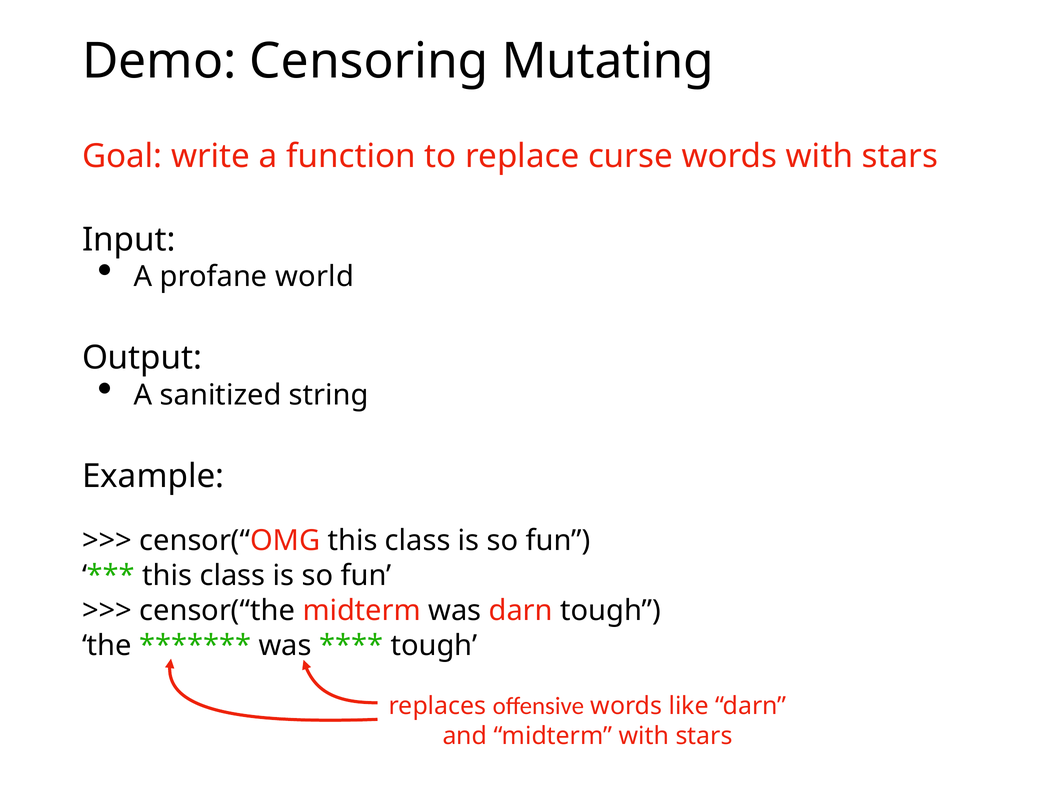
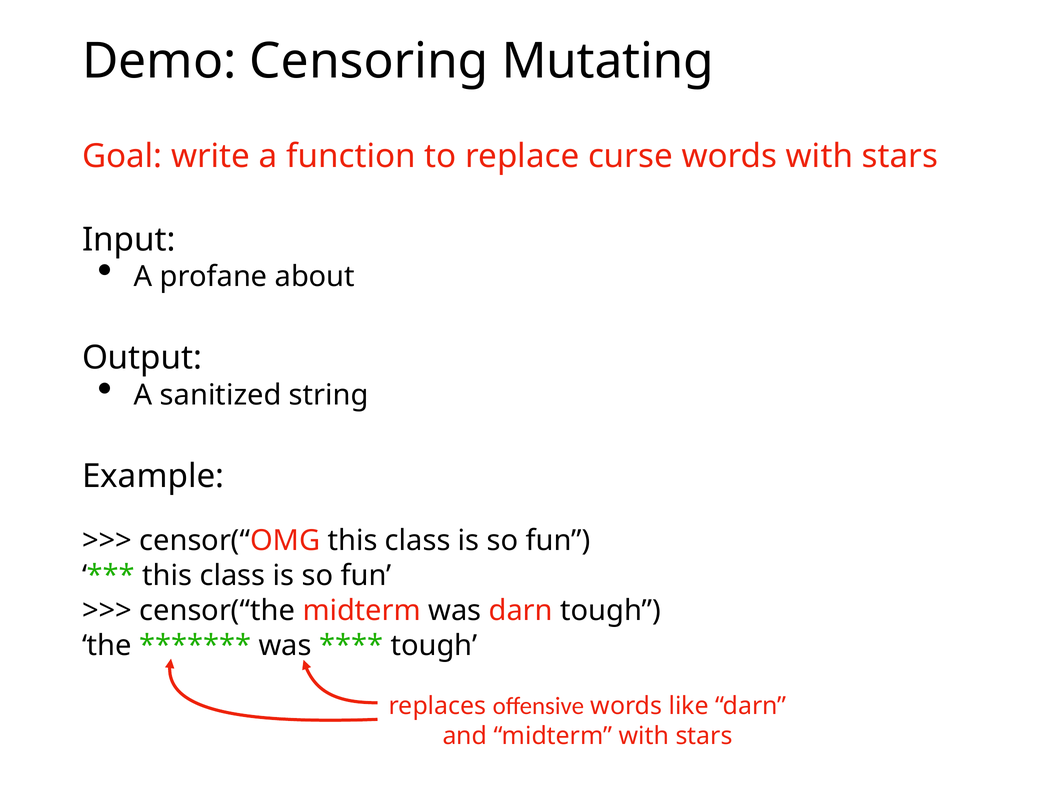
world: world -> about
